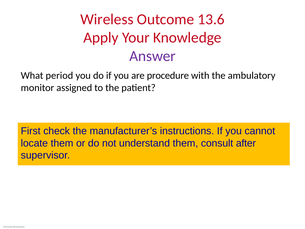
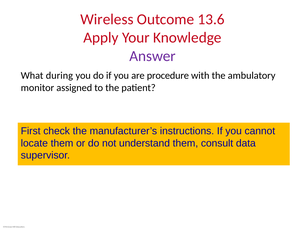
period: period -> during
after: after -> data
